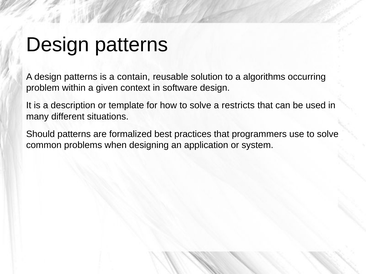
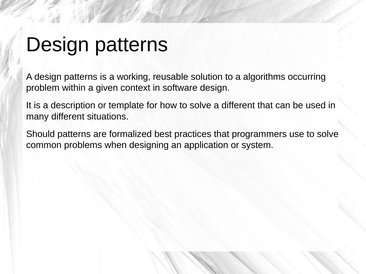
contain: contain -> working
a restricts: restricts -> different
